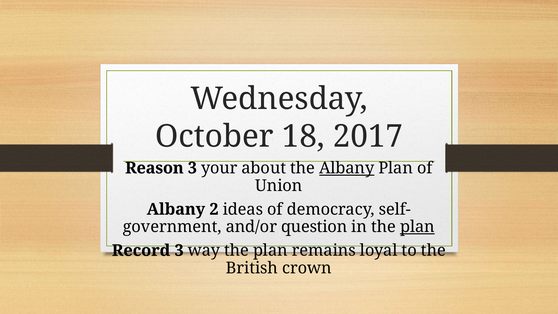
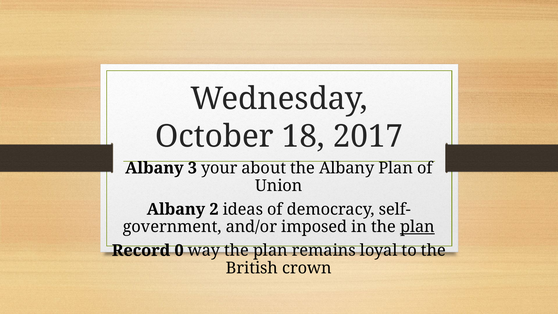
Reason at (154, 168): Reason -> Albany
Albany at (347, 168) underline: present -> none
question: question -> imposed
Record 3: 3 -> 0
